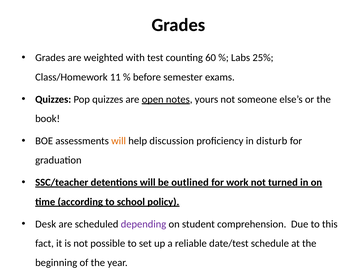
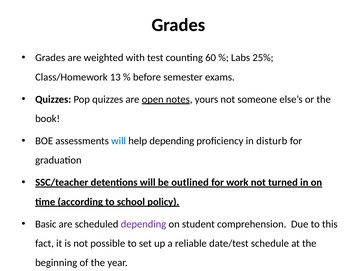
11: 11 -> 13
will at (119, 141) colour: orange -> blue
help discussion: discussion -> depending
Desk: Desk -> Basic
